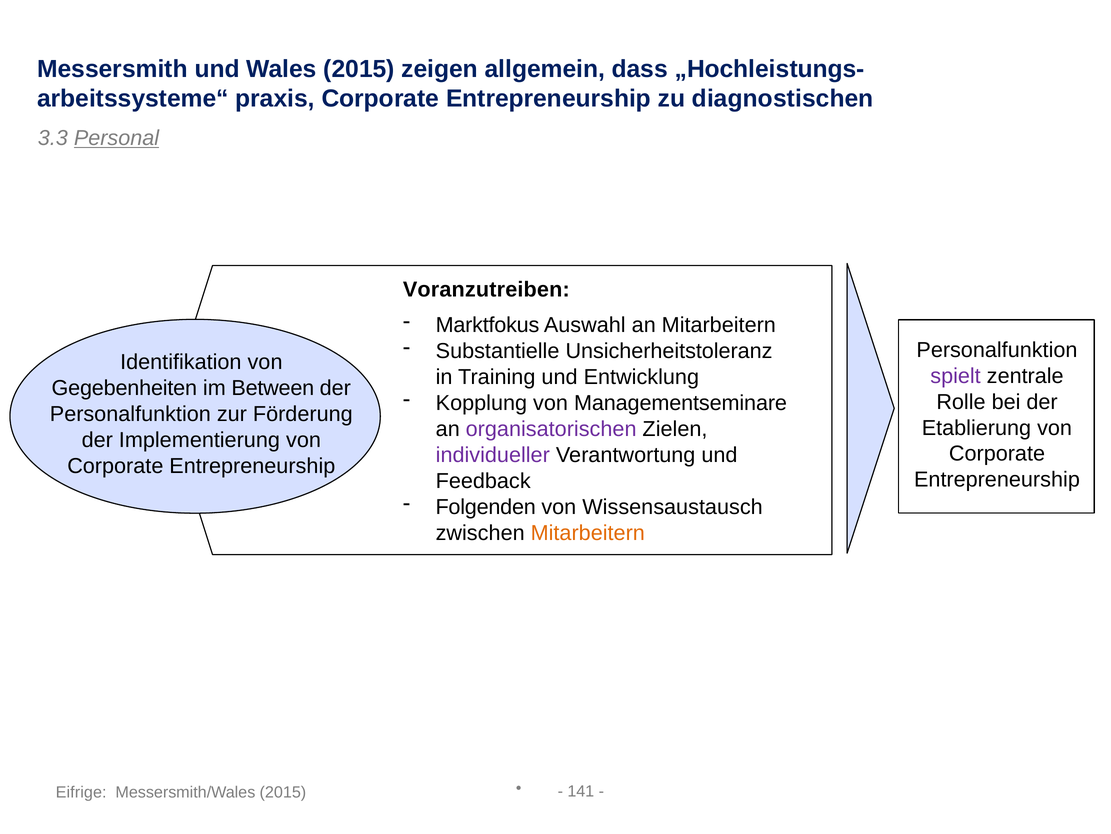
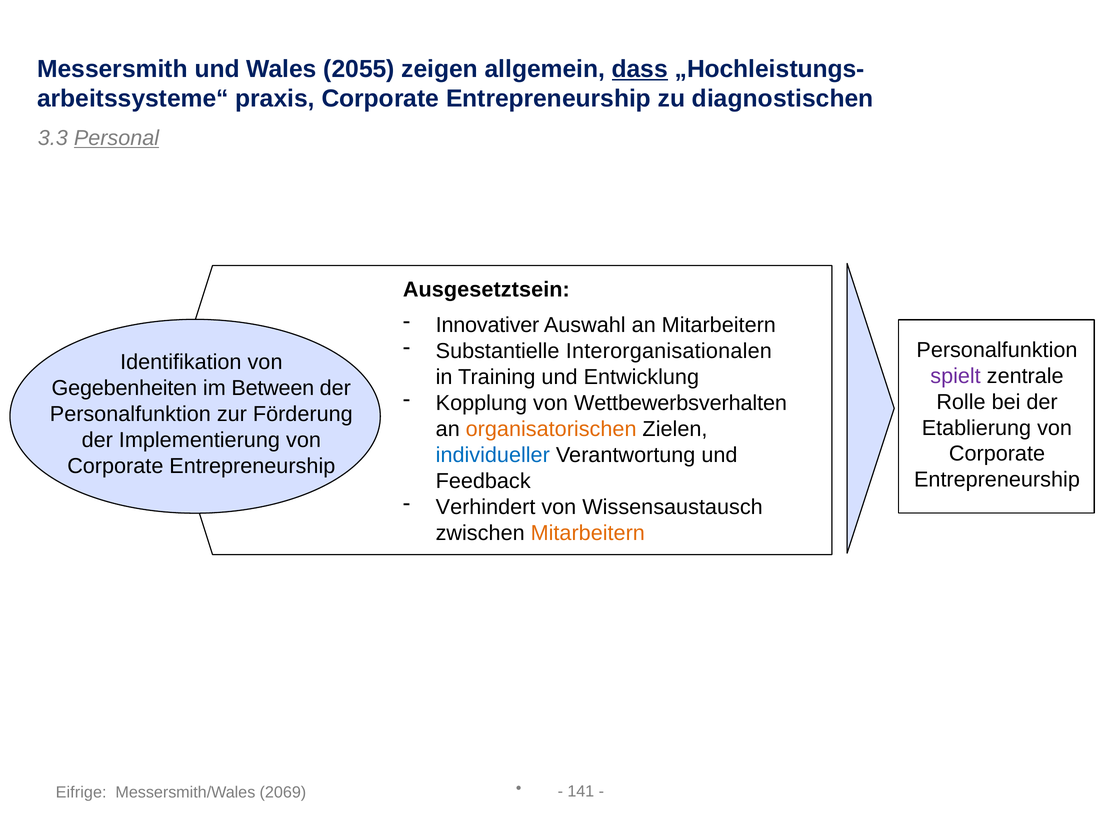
Wales 2015: 2015 -> 2055
dass underline: none -> present
Voranzutreiben: Voranzutreiben -> Ausgesetztsein
Marktfokus: Marktfokus -> Innovativer
Unsicherheitstoleranz: Unsicherheitstoleranz -> Interorganisationalen
Managementseminare: Managementseminare -> Wettbewerbsverhalten
organisatorischen colour: purple -> orange
individueller colour: purple -> blue
Folgenden: Folgenden -> Verhindert
Messersmith/Wales 2015: 2015 -> 2069
